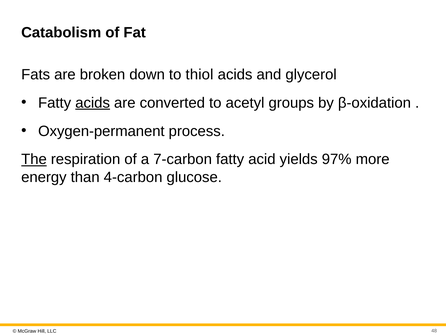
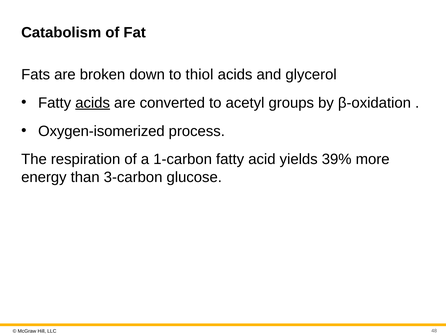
Oxygen-permanent: Oxygen-permanent -> Oxygen-isomerized
The underline: present -> none
7-carbon: 7-carbon -> 1-carbon
97%: 97% -> 39%
4-carbon: 4-carbon -> 3-carbon
